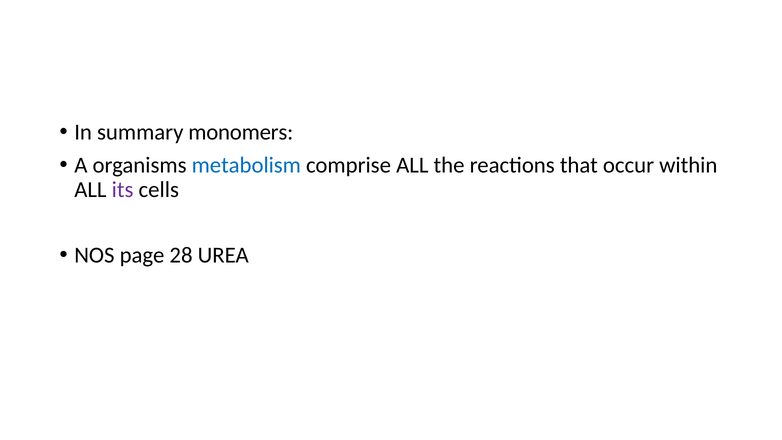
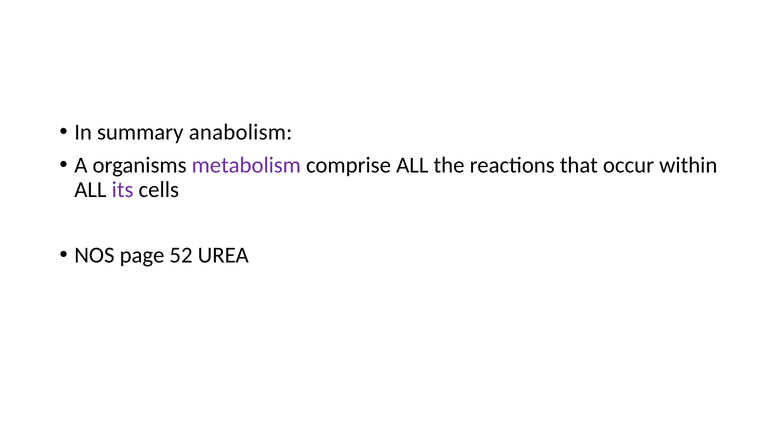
monomers: monomers -> anabolism
metabolism colour: blue -> purple
28: 28 -> 52
